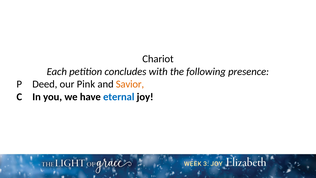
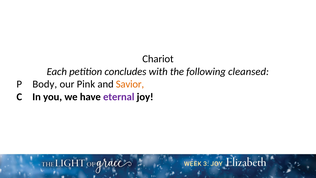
presence: presence -> cleansed
Deed: Deed -> Body
eternal colour: blue -> purple
